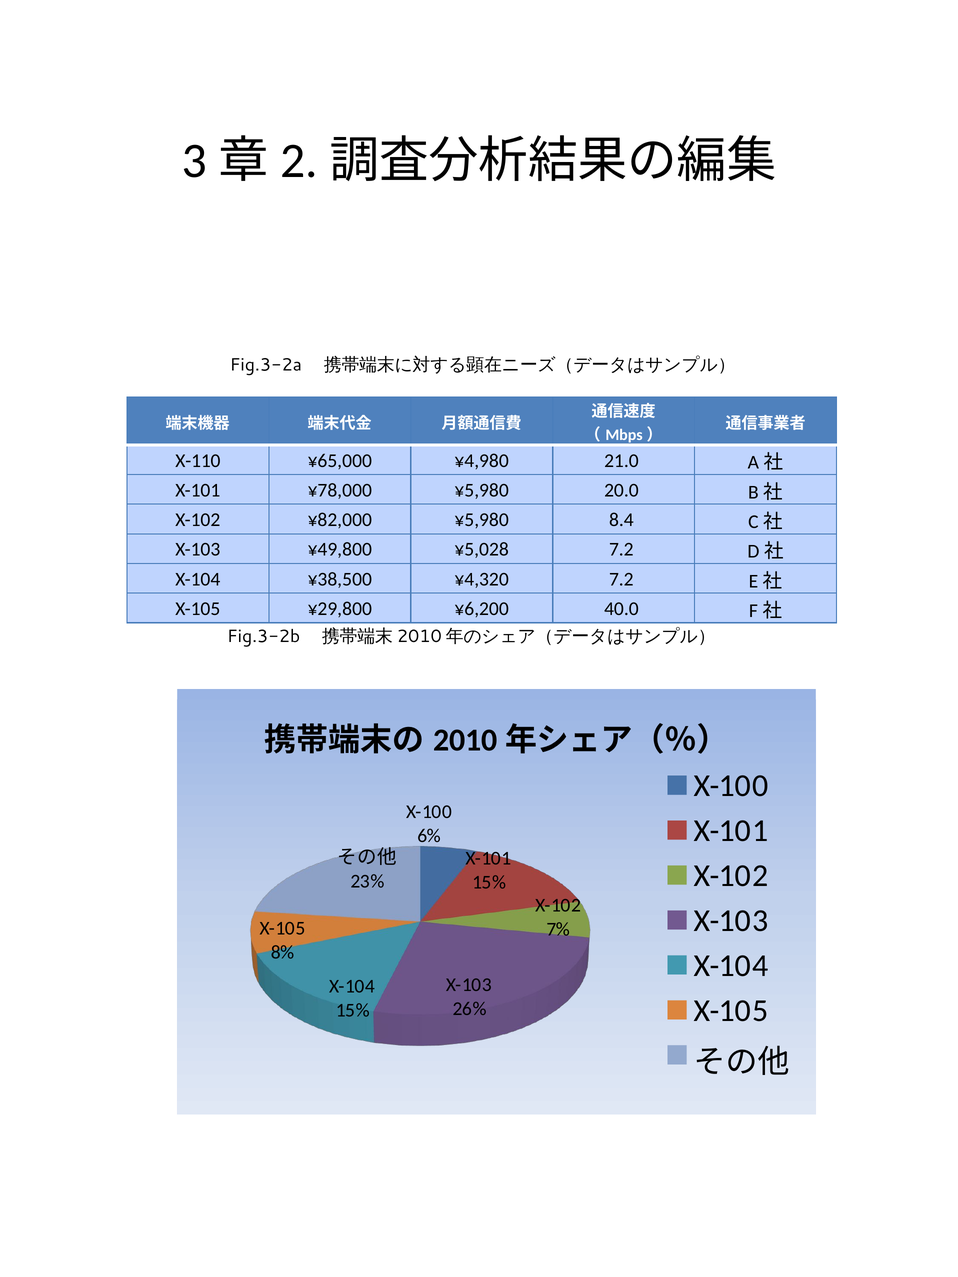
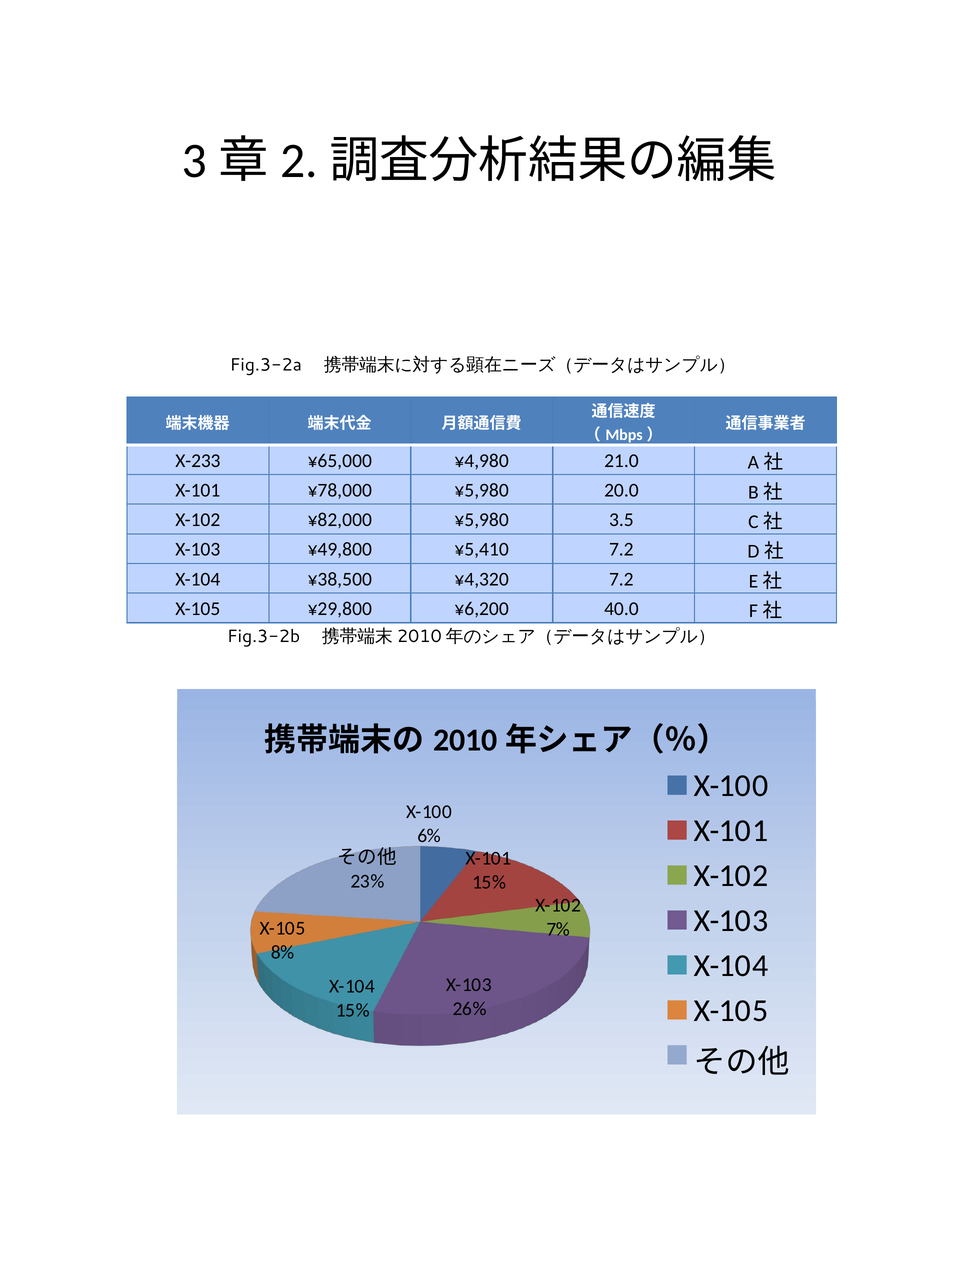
X-110: X-110 -> X-233
8.4: 8.4 -> 3.5
¥5,028: ¥5,028 -> ¥5,410
